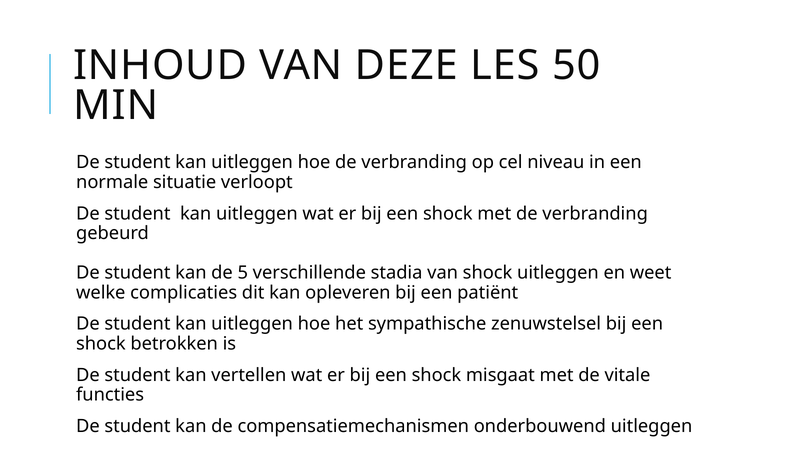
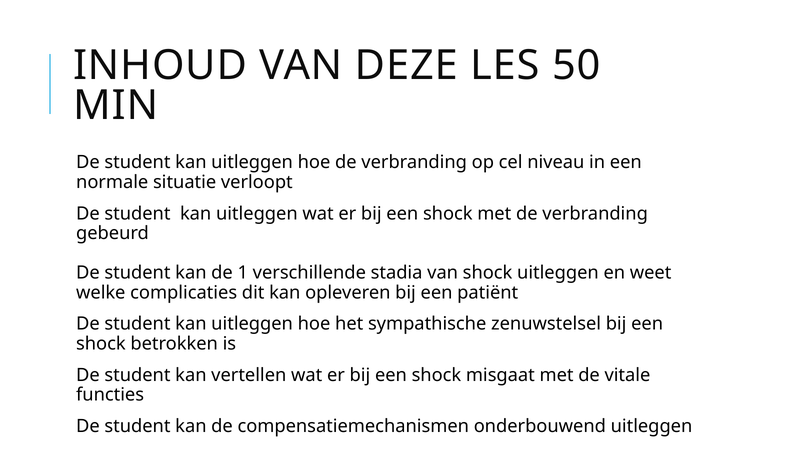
5: 5 -> 1
